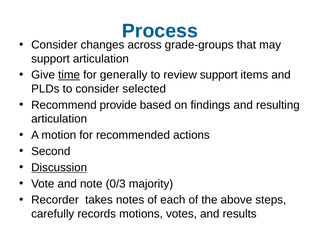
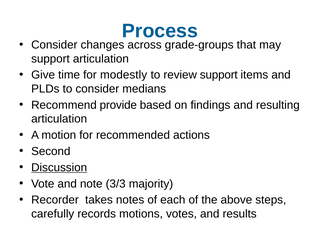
time underline: present -> none
generally: generally -> modestly
selected: selected -> medians
0/3: 0/3 -> 3/3
